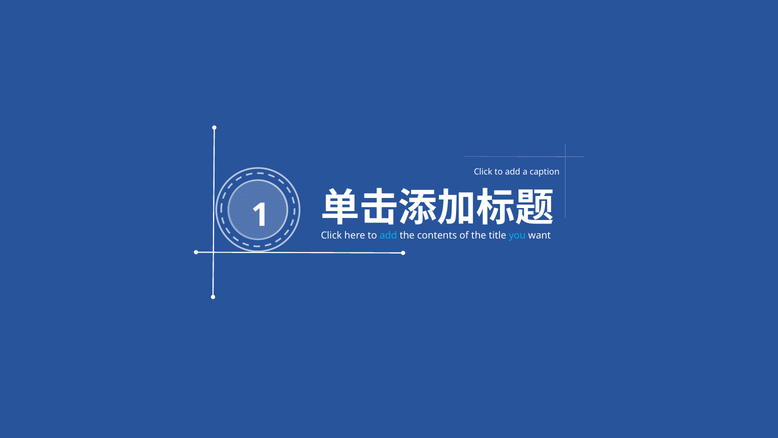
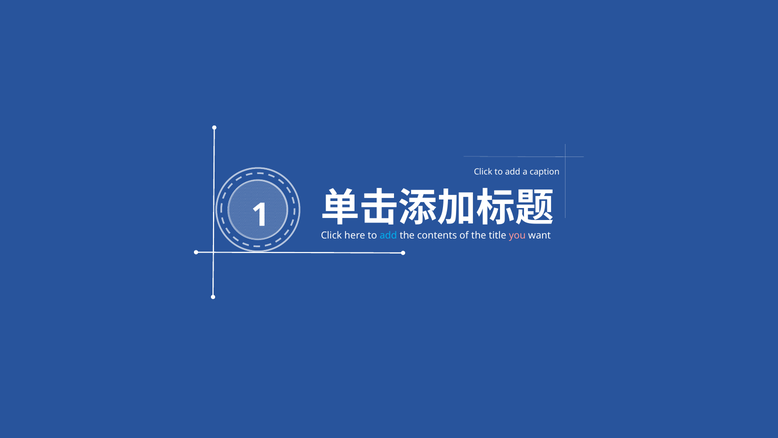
you colour: light blue -> pink
